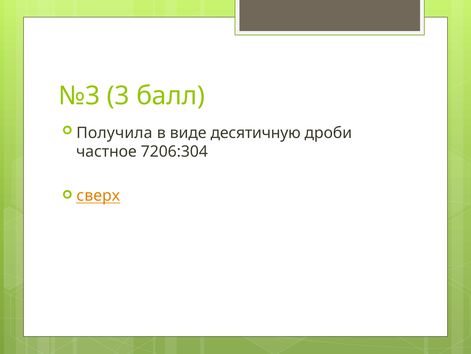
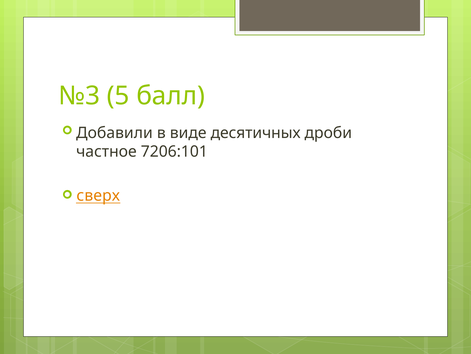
3: 3 -> 5
Получила: Получила -> Добавили
десятичную: десятичную -> десятичных
7206:304: 7206:304 -> 7206:101
